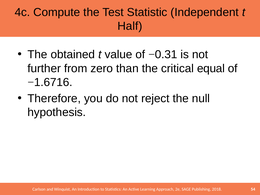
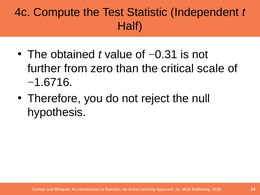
equal: equal -> scale
